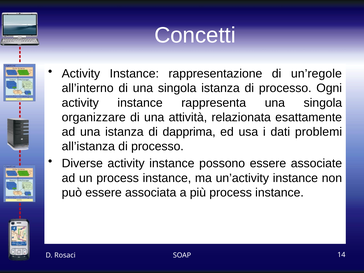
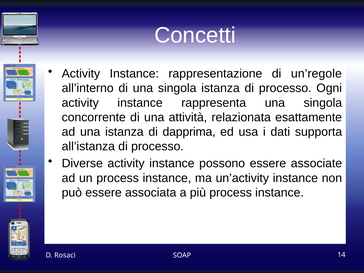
organizzare: organizzare -> concorrente
problemi: problemi -> supporta
